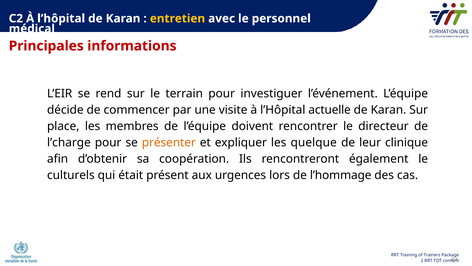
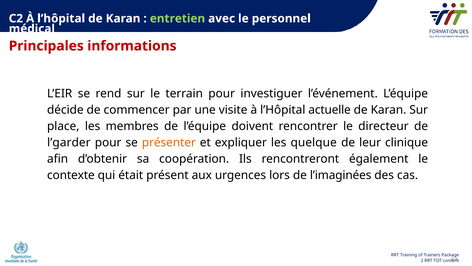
entretien colour: yellow -> light green
l’charge: l’charge -> l’garder
culturels: culturels -> contexte
l’hommage: l’hommage -> l’imaginées
